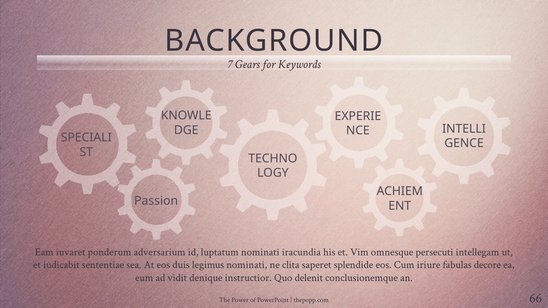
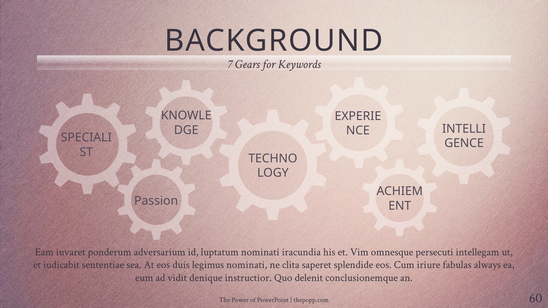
decore: decore -> always
66: 66 -> 60
